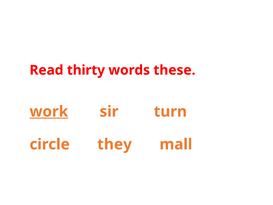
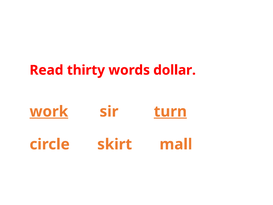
these: these -> dollar
turn underline: none -> present
they: they -> skirt
